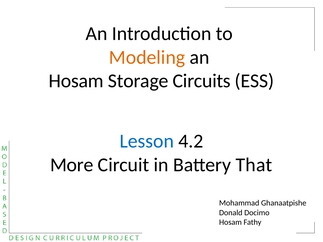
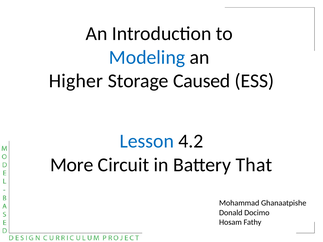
Modeling colour: orange -> blue
Hosam at (76, 81): Hosam -> Higher
Circuits: Circuits -> Caused
